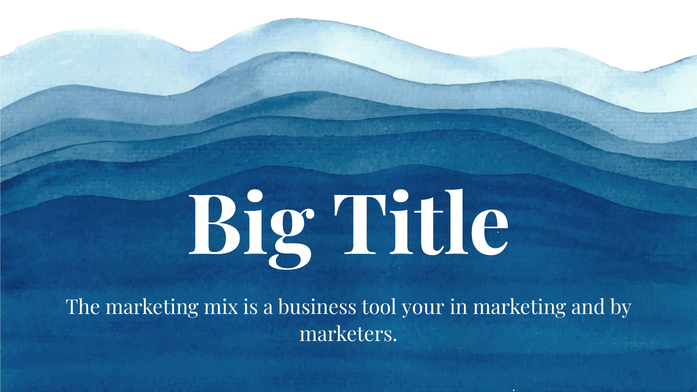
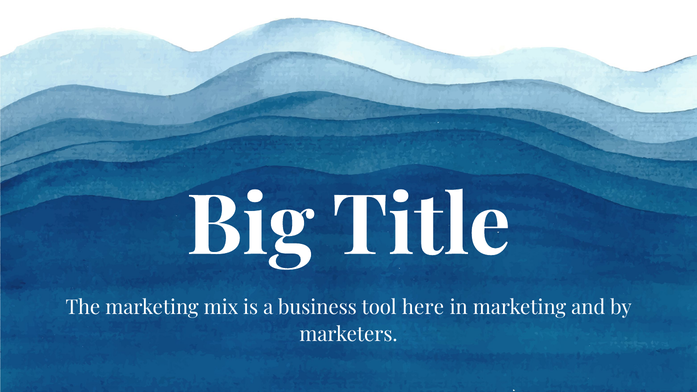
your: your -> here
